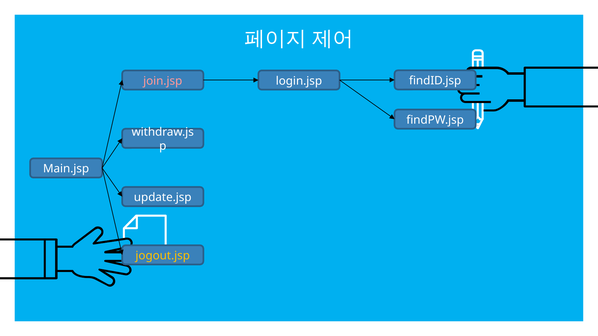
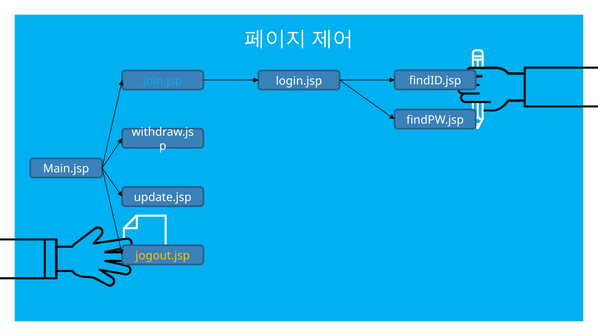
join.jsp colour: pink -> light blue
